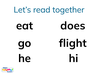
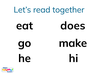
flight: flight -> make
